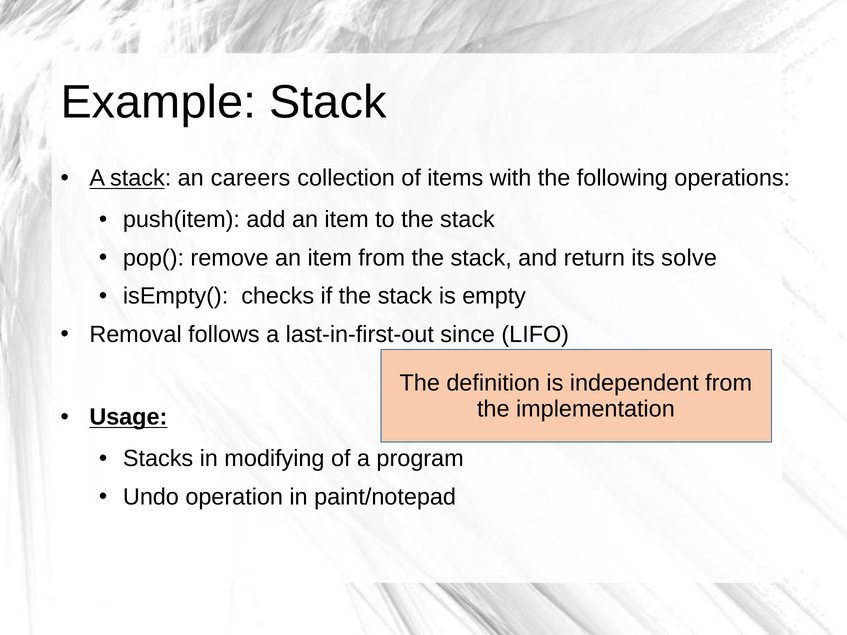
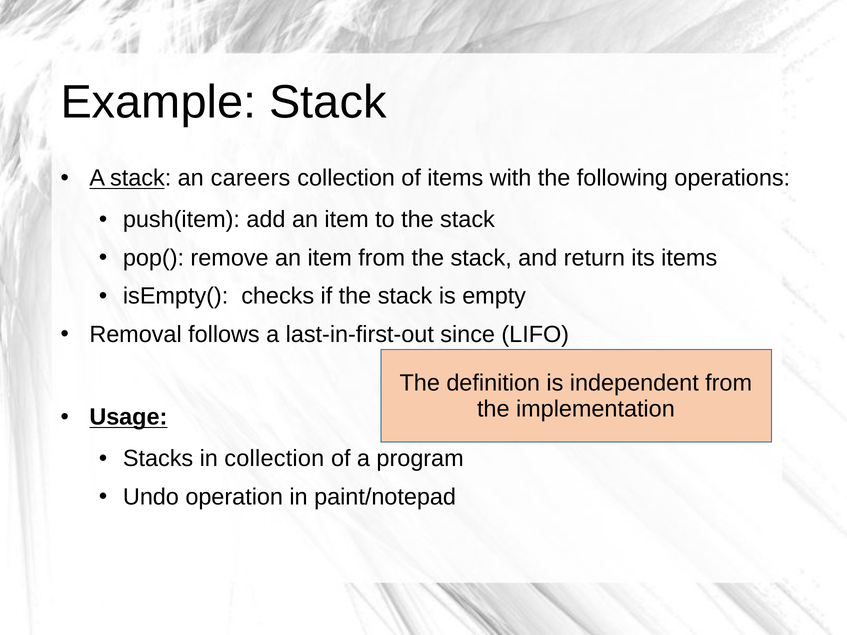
its solve: solve -> items
in modifying: modifying -> collection
